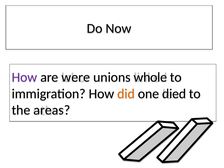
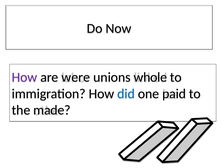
did colour: orange -> blue
died: died -> paid
areas: areas -> made
